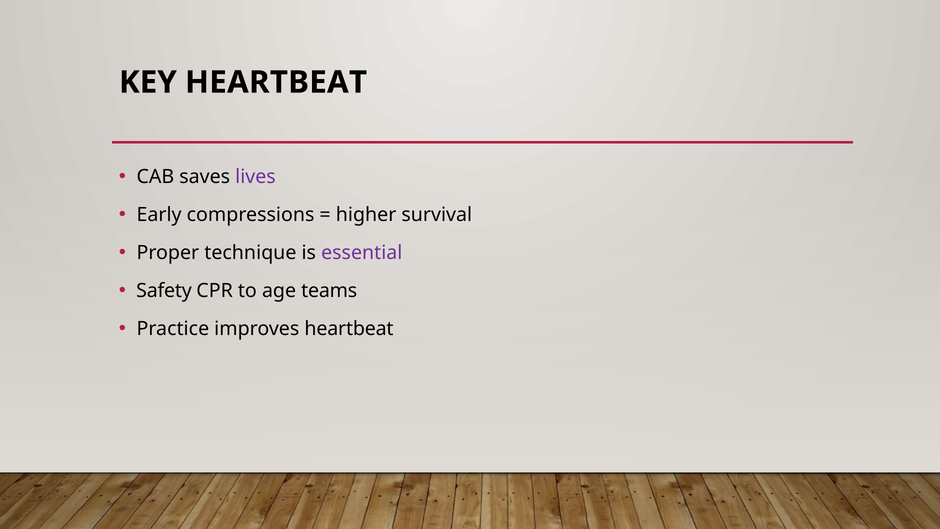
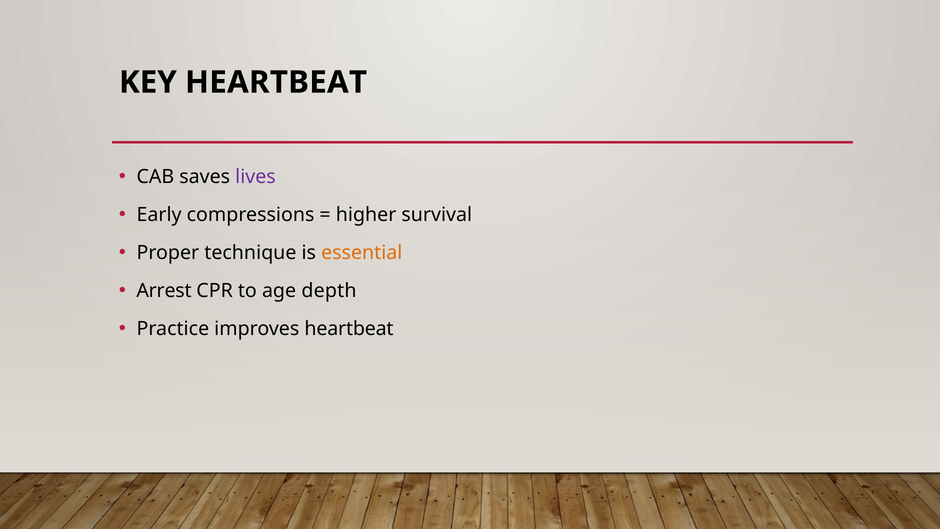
essential colour: purple -> orange
Safety: Safety -> Arrest
teams: teams -> depth
